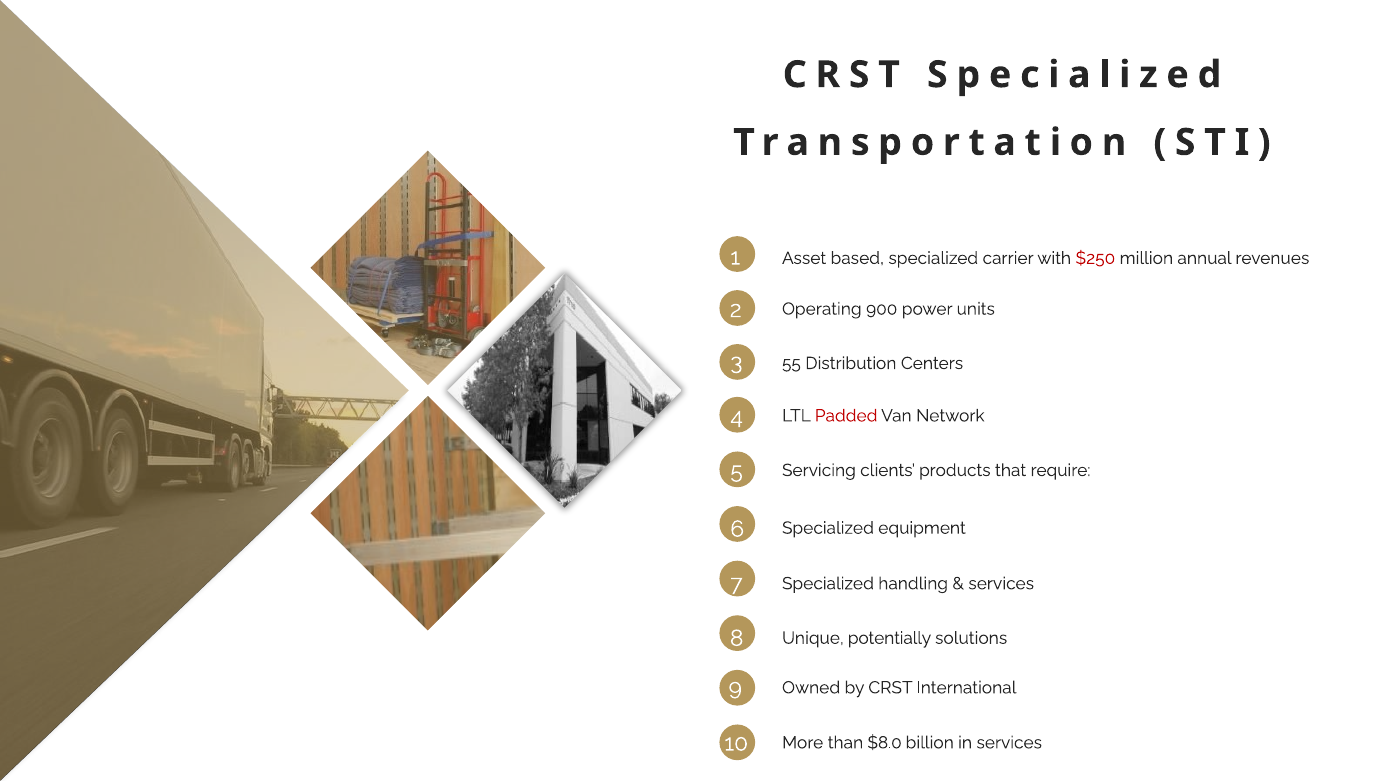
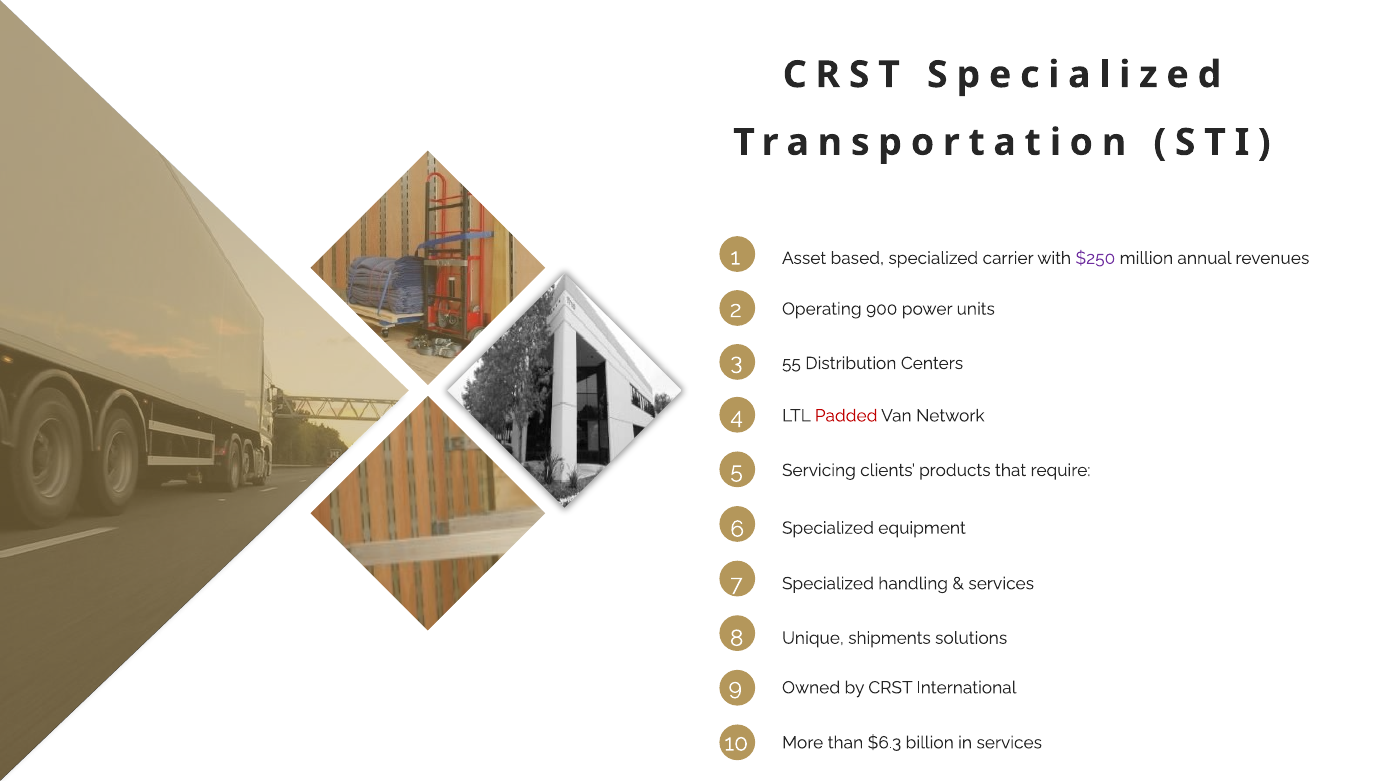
$250 colour: red -> purple
potentially: potentially -> shipments
$8.0: $8.0 -> $6.3
